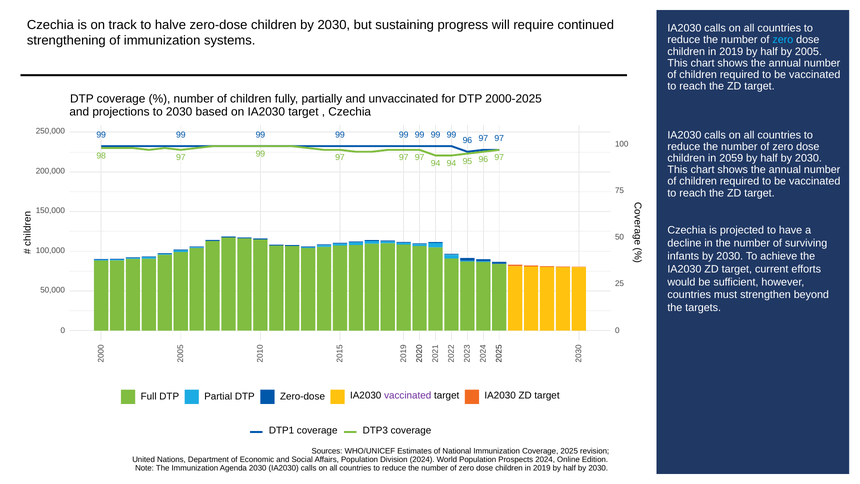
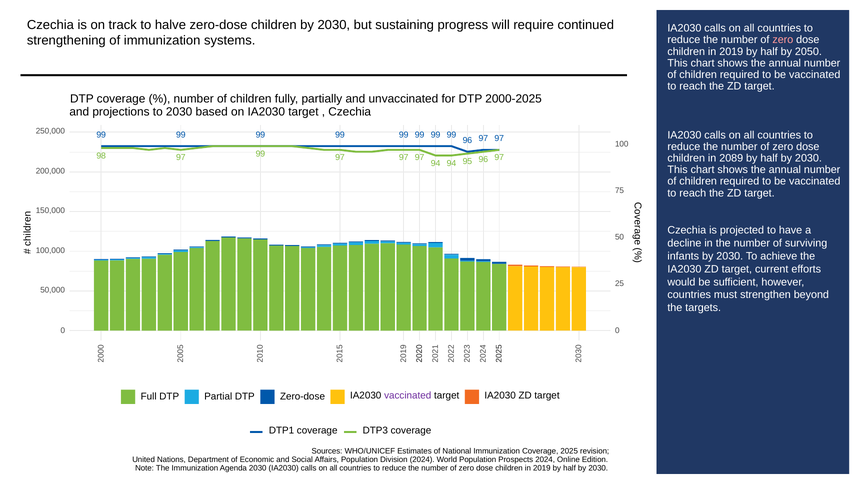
zero at (783, 40) colour: light blue -> pink
2005: 2005 -> 2050
2059: 2059 -> 2089
